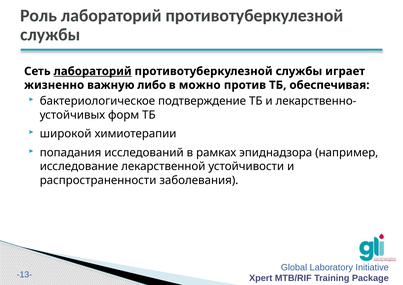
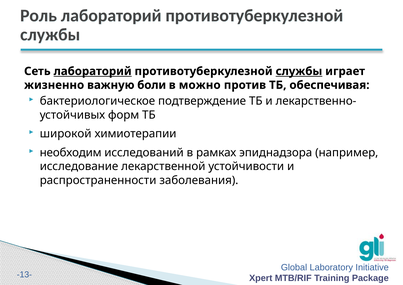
службы at (299, 71) underline: none -> present
либо: либо -> боли
попадания: попадания -> необходим
